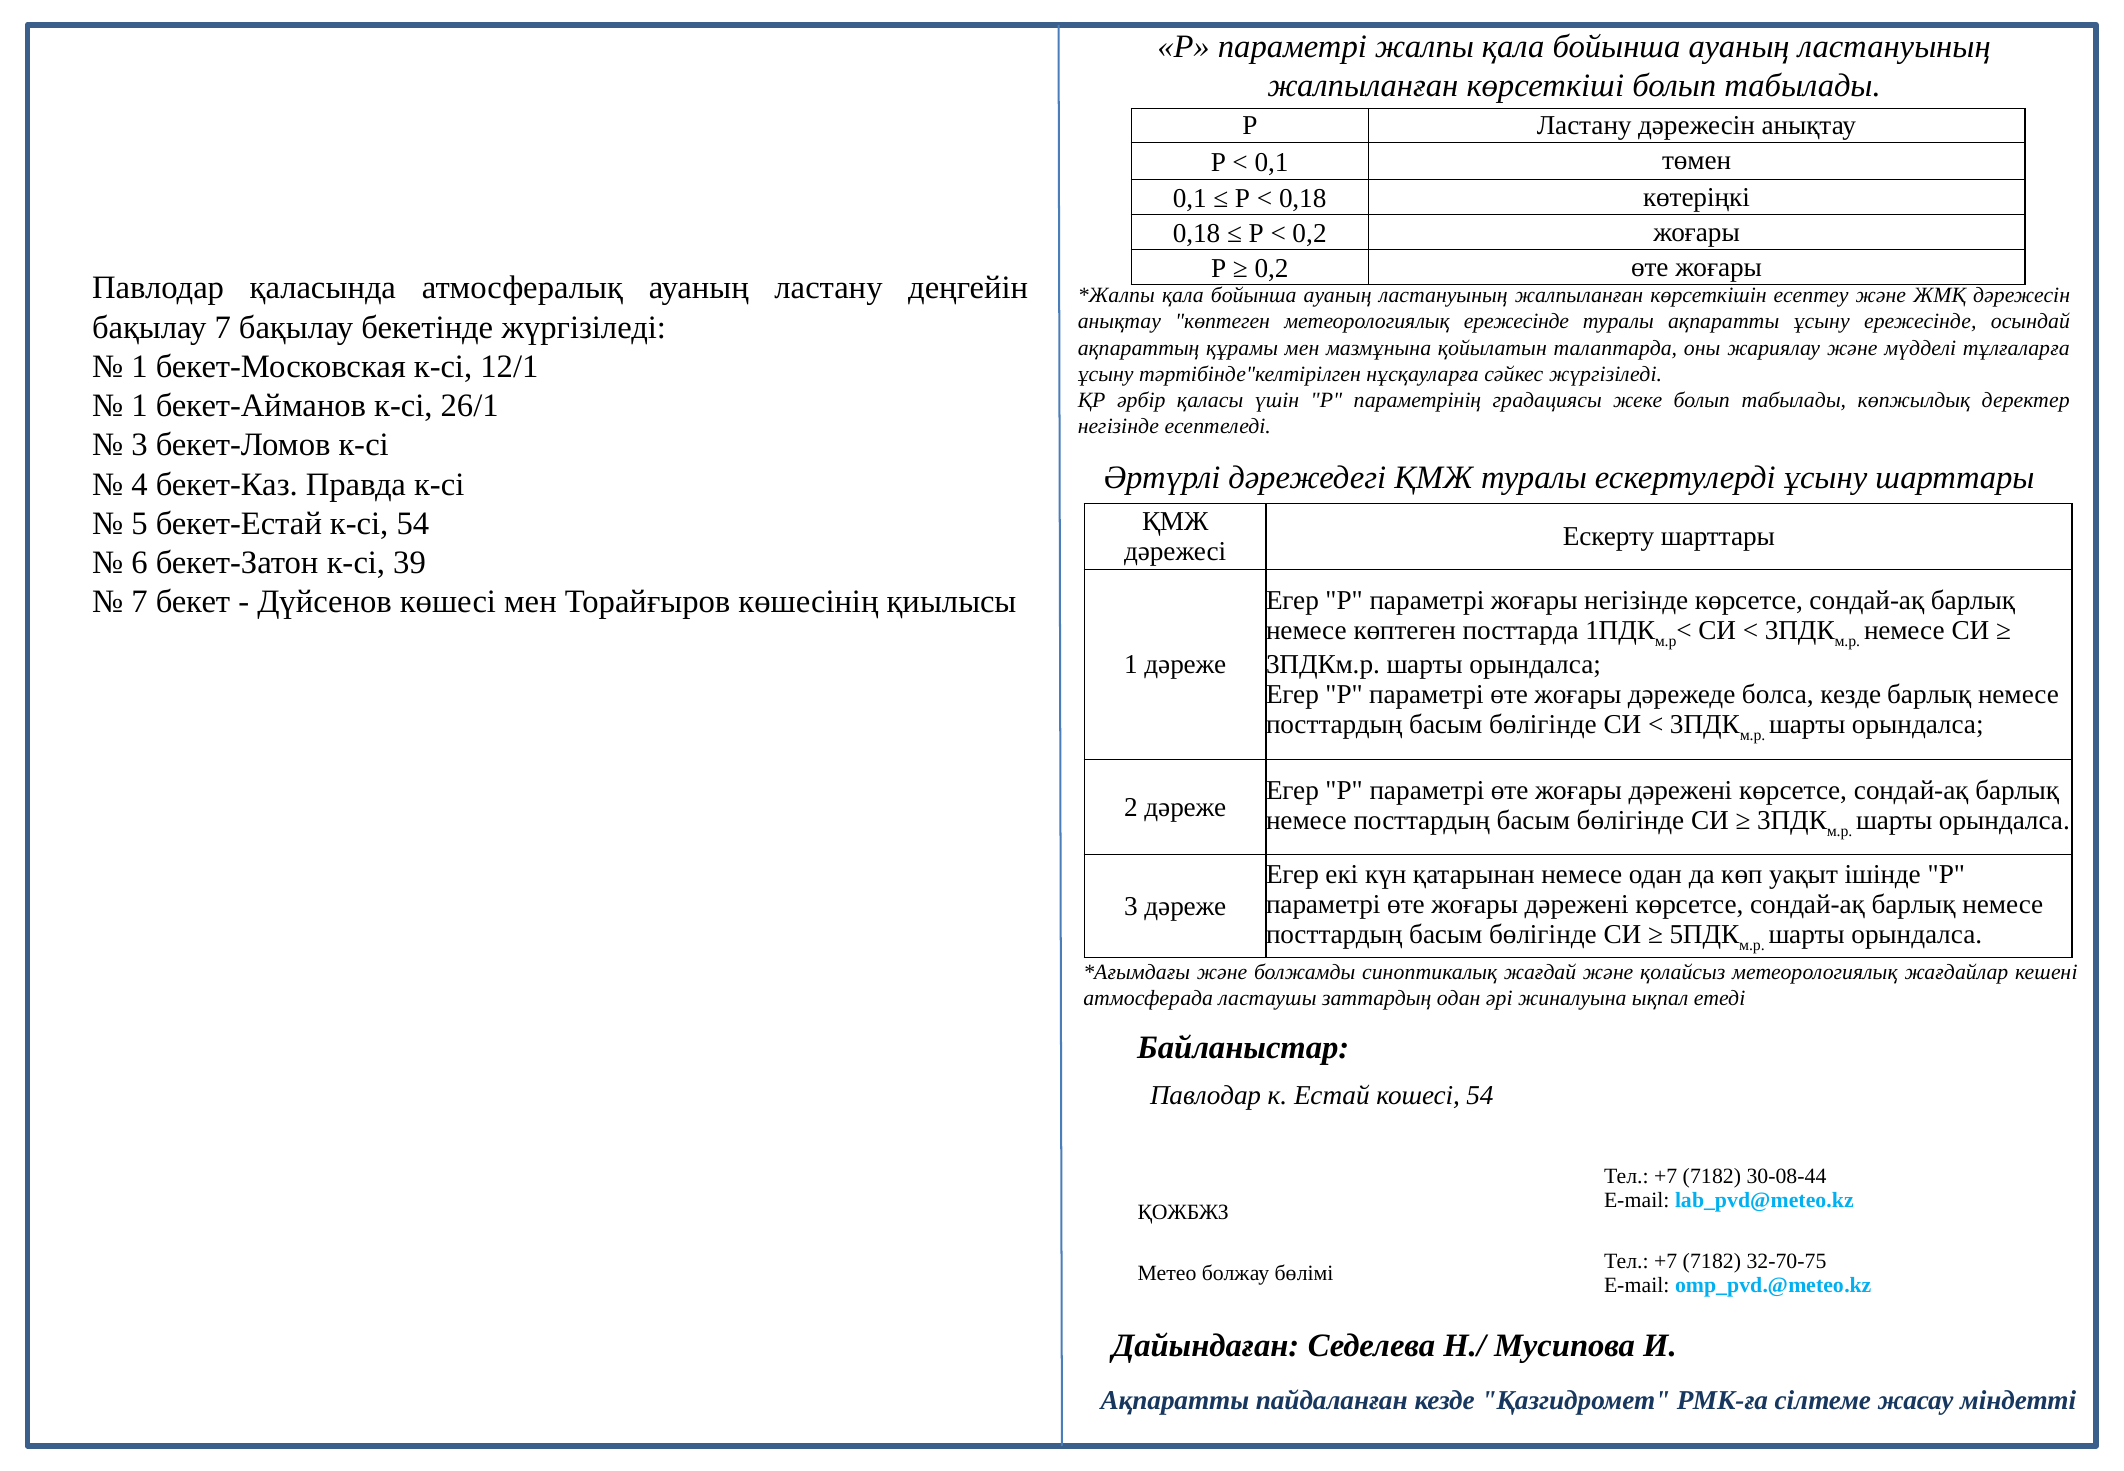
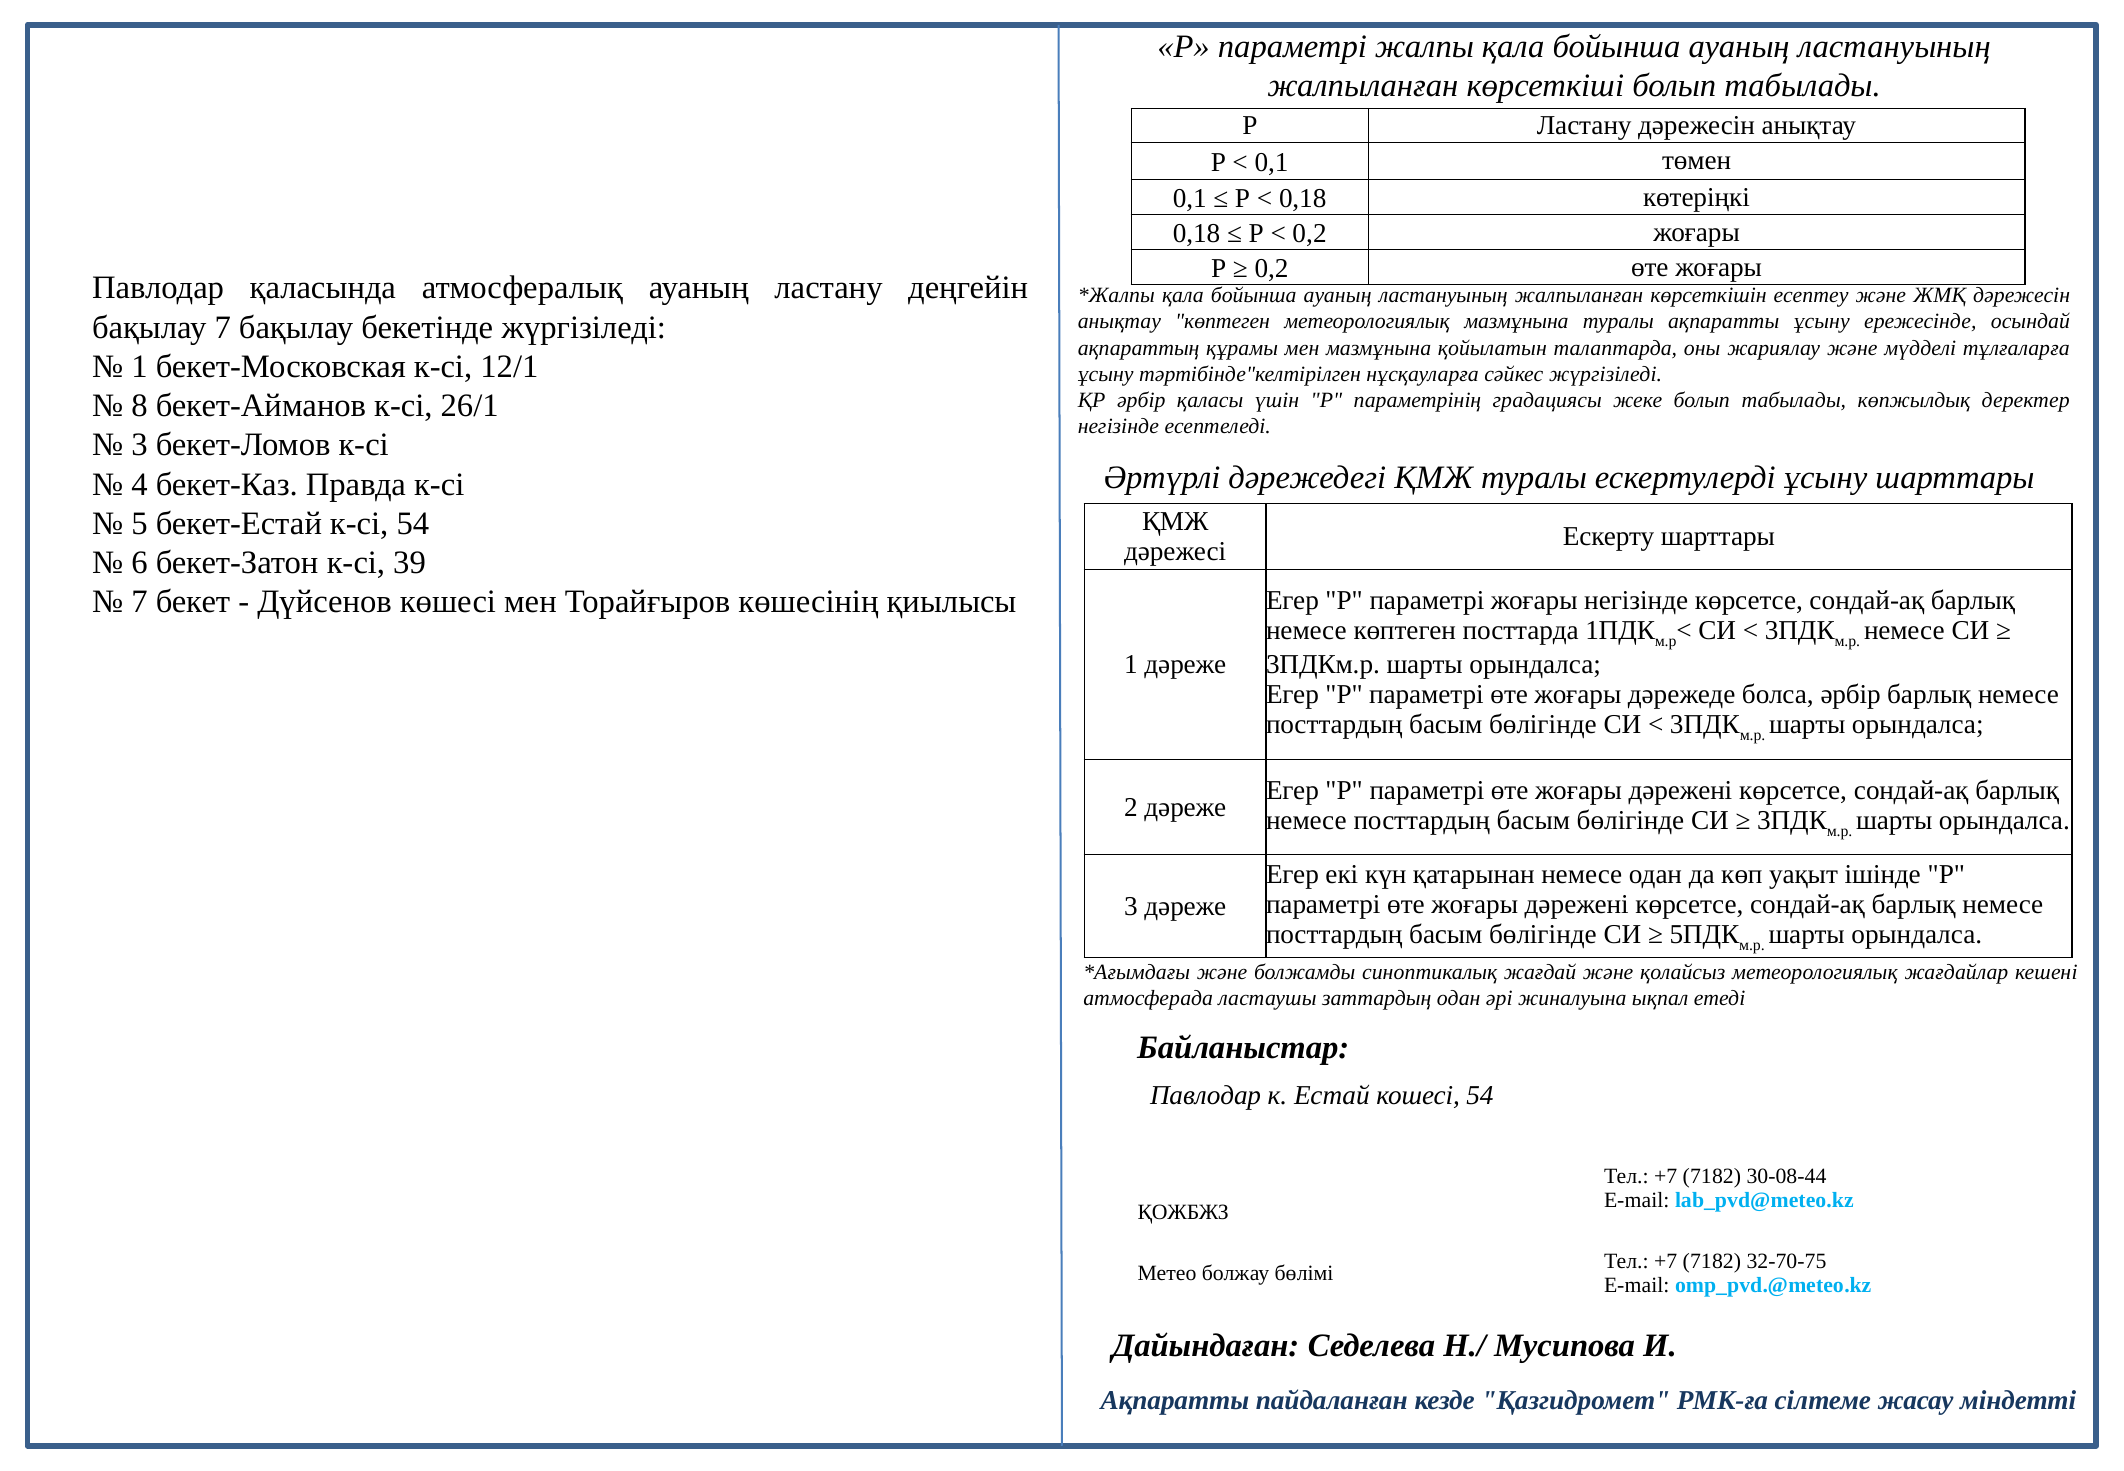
метеорологиялық ережесінде: ережесінде -> мазмұнына
1 at (140, 406): 1 -> 8
болса кезде: кезде -> әрбір
